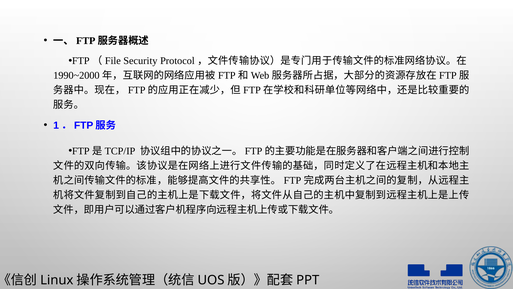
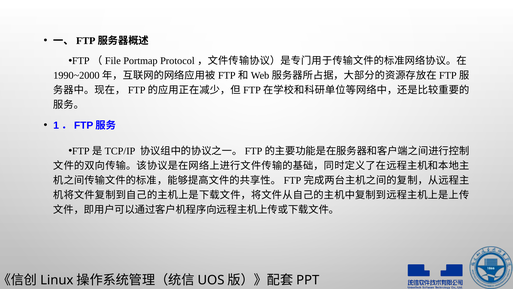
Security: Security -> Portmap
